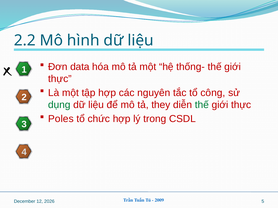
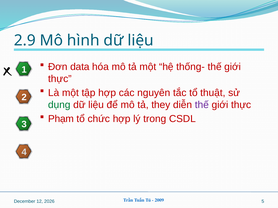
2.2: 2.2 -> 2.9
công: công -> thuật
thế at (202, 105) colour: green -> purple
Poles: Poles -> Phạm
